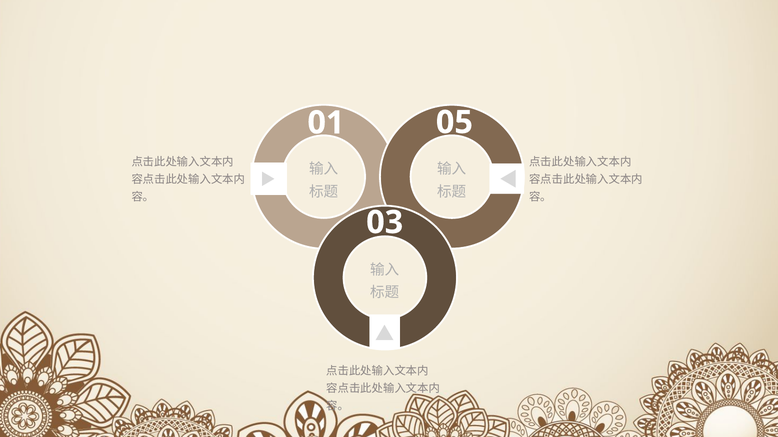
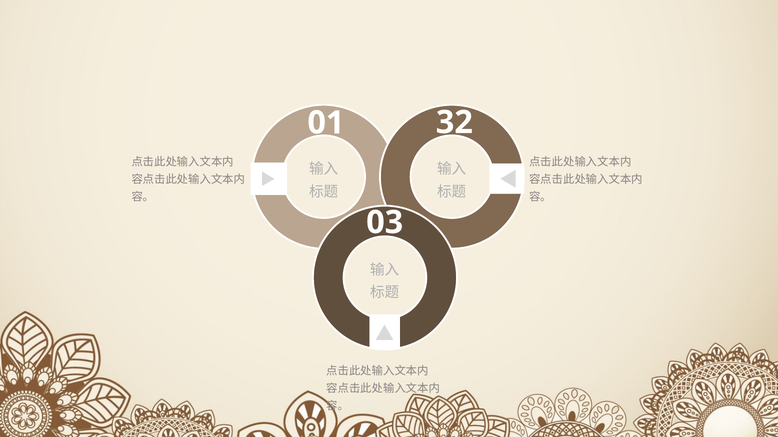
05: 05 -> 32
